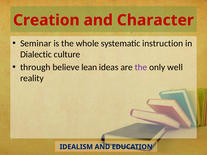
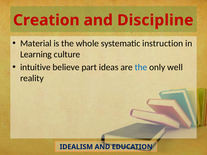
Character: Character -> Discipline
Seminar: Seminar -> Material
Dialectic: Dialectic -> Learning
through: through -> intuitive
lean: lean -> part
the at (141, 67) colour: purple -> blue
